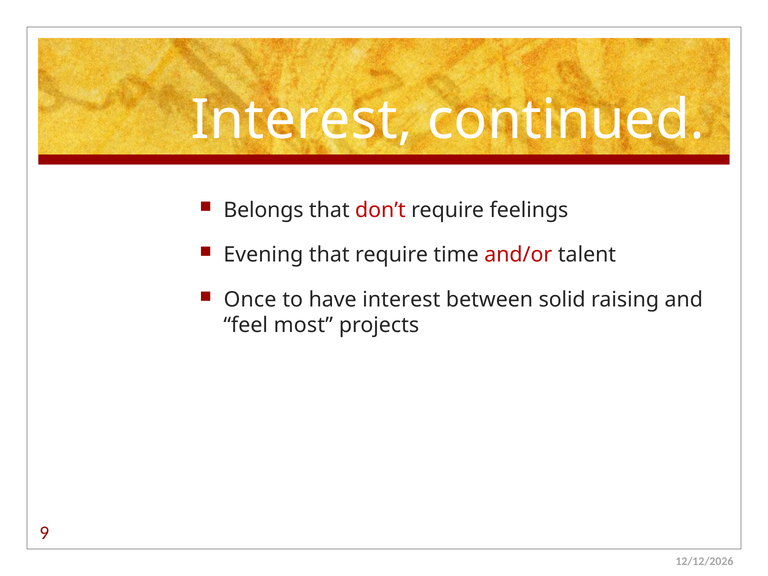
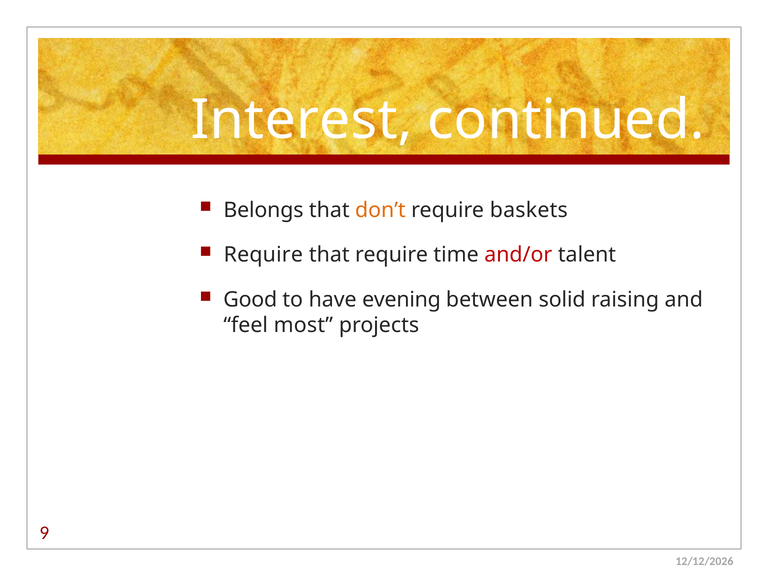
don’t colour: red -> orange
feelings: feelings -> baskets
Evening at (263, 255): Evening -> Require
Once: Once -> Good
have interest: interest -> evening
